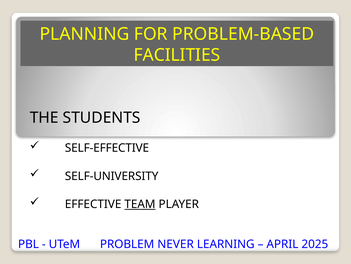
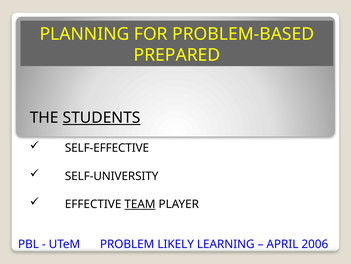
FACILITIES: FACILITIES -> PREPARED
STUDENTS underline: none -> present
NEVER: NEVER -> LIKELY
2025: 2025 -> 2006
